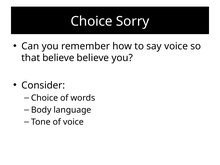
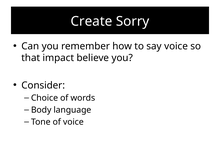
Choice at (92, 21): Choice -> Create
that believe: believe -> impact
